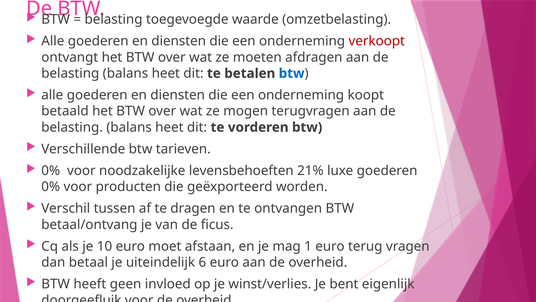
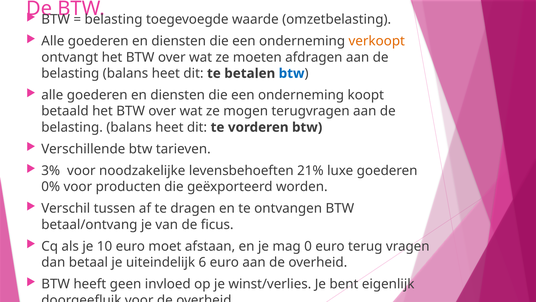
verkoopt colour: red -> orange
0% at (51, 170): 0% -> 3%
1: 1 -> 0
